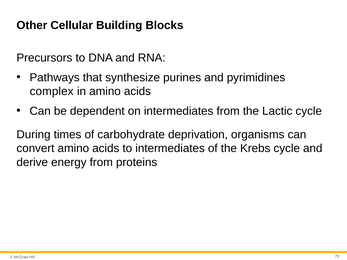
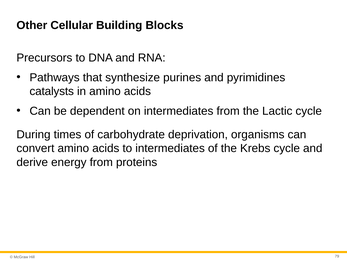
complex: complex -> catalysts
